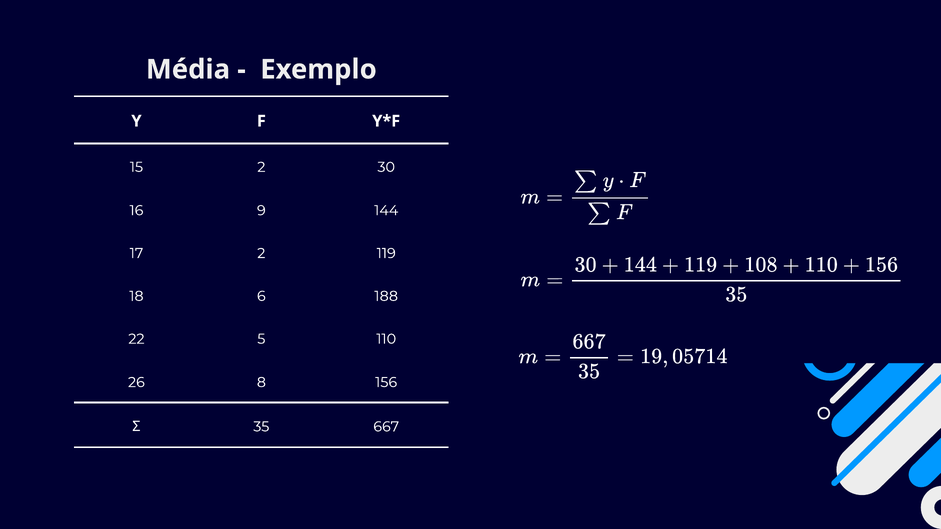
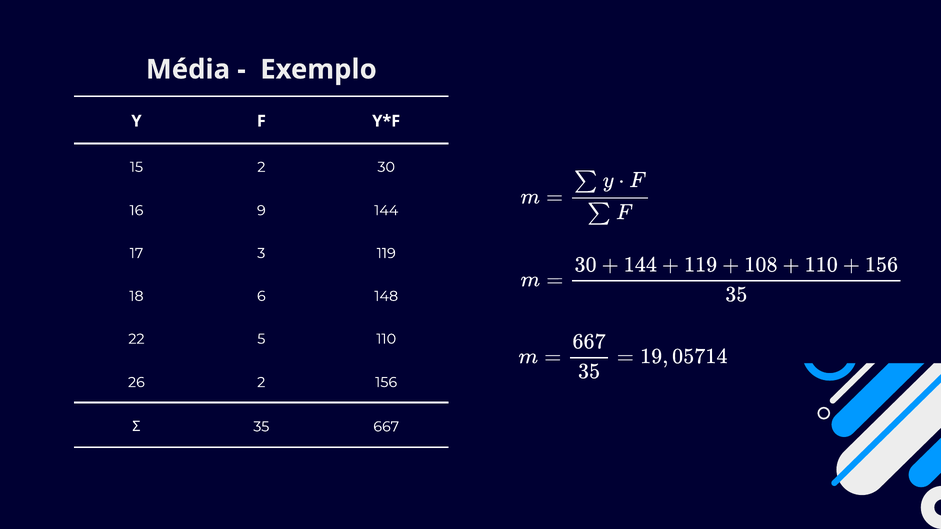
17 2: 2 -> 3
188: 188 -> 148
26 8: 8 -> 2
